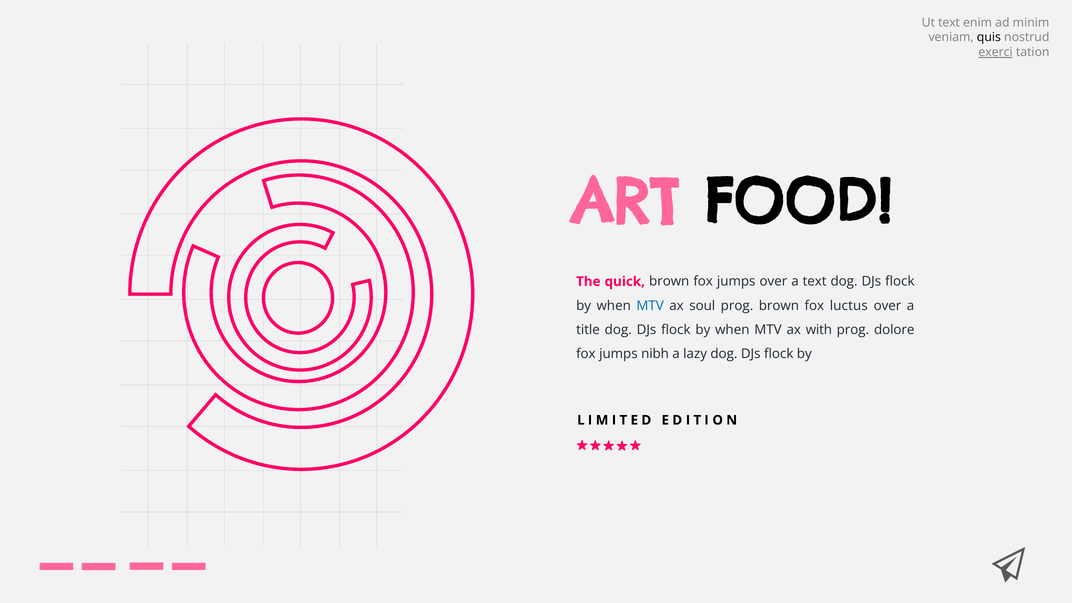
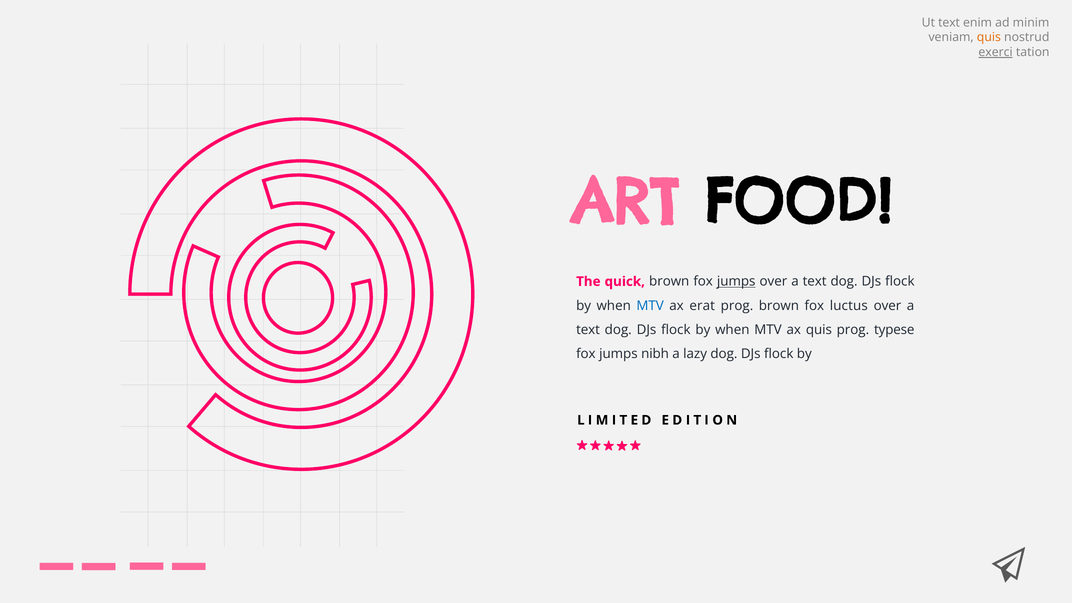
quis at (989, 37) colour: black -> orange
jumps at (736, 282) underline: none -> present
soul: soul -> erat
title at (588, 330): title -> text
ax with: with -> quis
dolore: dolore -> typese
